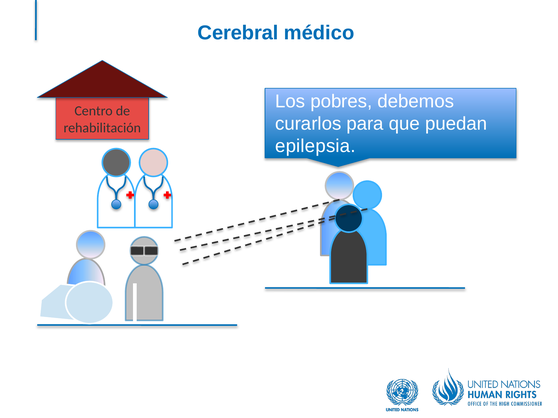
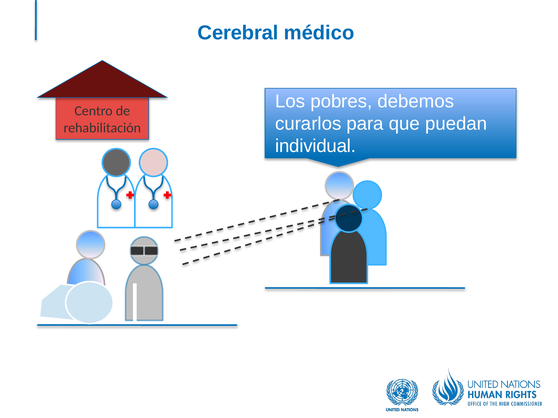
epilepsia: epilepsia -> individual
